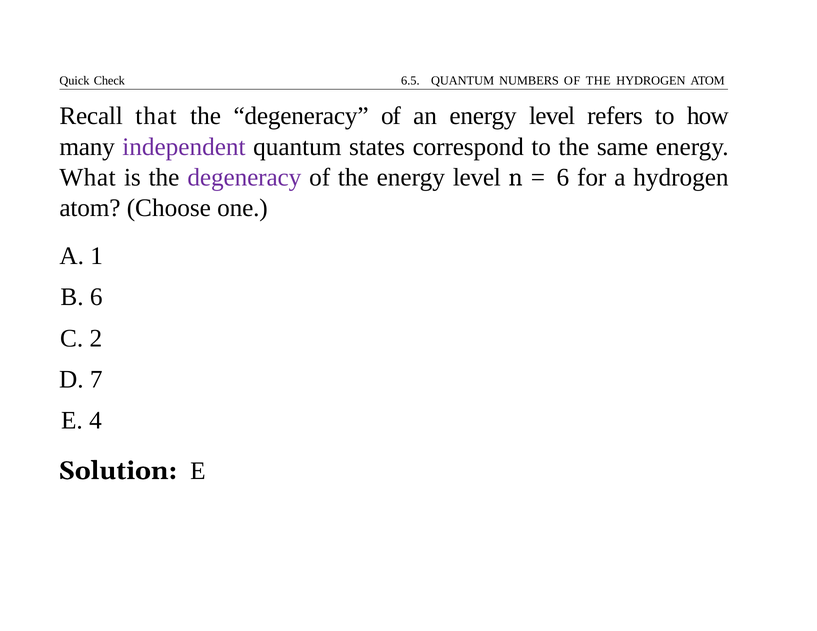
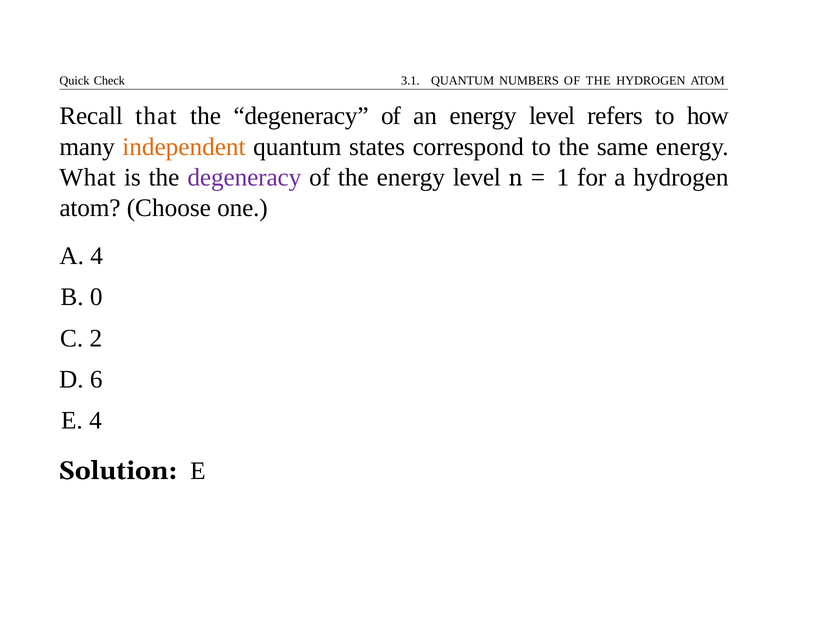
6.5: 6.5 -> 3.1
independent colour: purple -> orange
6 at (563, 177): 6 -> 1
A 1: 1 -> 4
B 6: 6 -> 0
7: 7 -> 6
